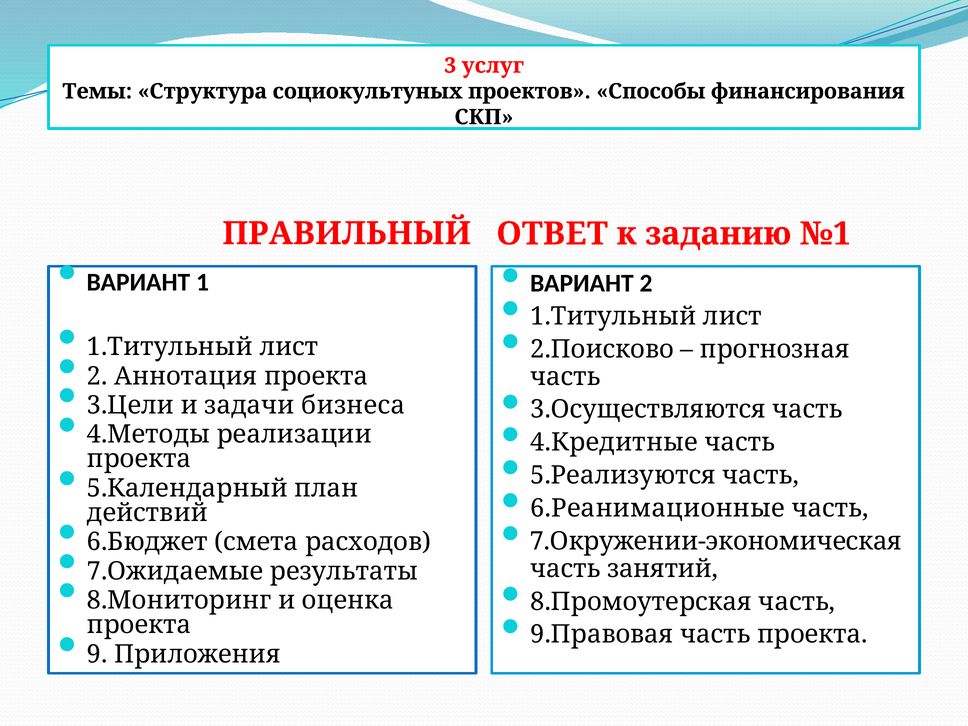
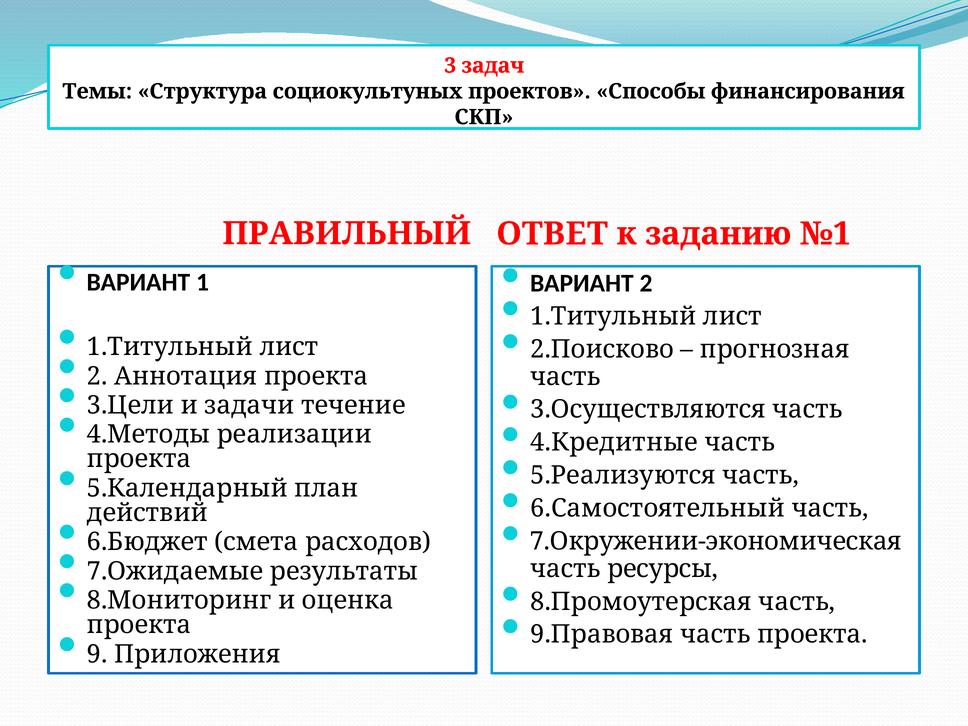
услуг: услуг -> задач
бизнеса: бизнеса -> течение
6.Реанимационные: 6.Реанимационные -> 6.Самостоятельный
занятий: занятий -> ресурсы
